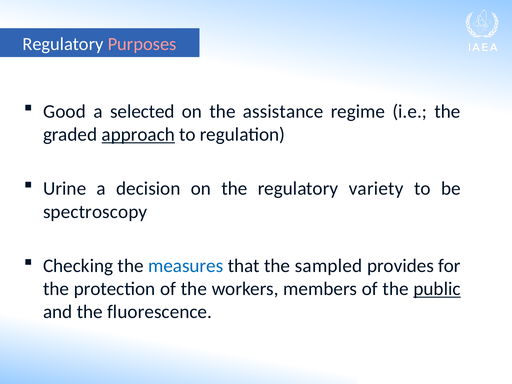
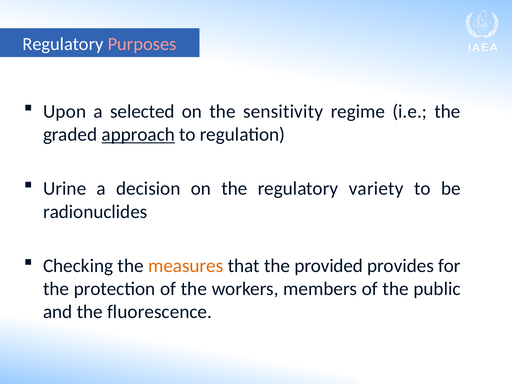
Good: Good -> Upon
assistance: assistance -> sensitivity
spectroscopy: spectroscopy -> radionuclides
measures colour: blue -> orange
sampled: sampled -> provided
public underline: present -> none
